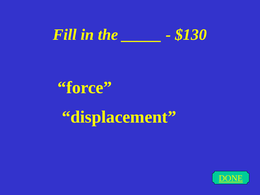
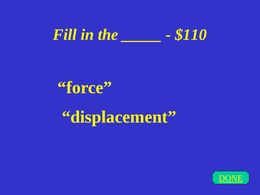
$130: $130 -> $110
